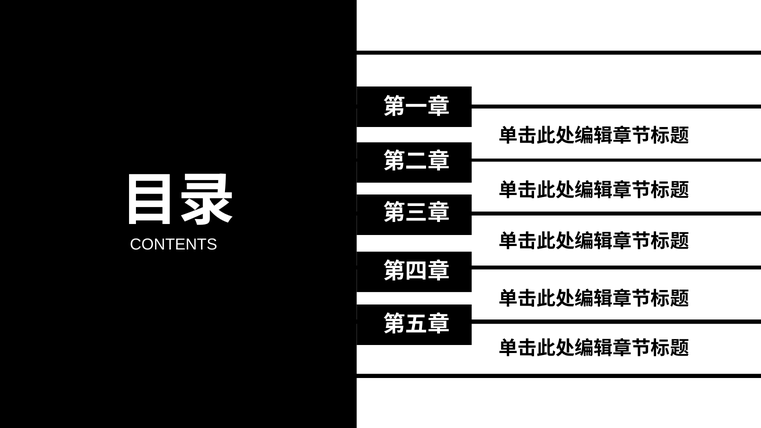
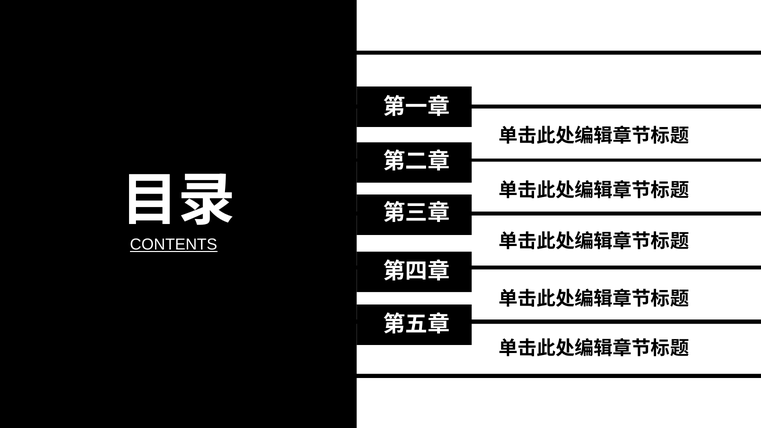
CONTENTS underline: none -> present
